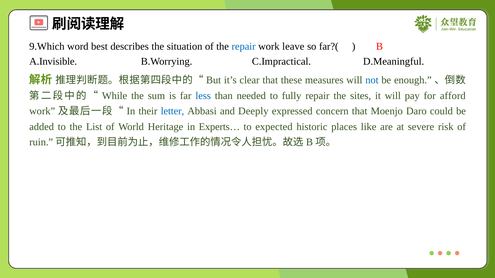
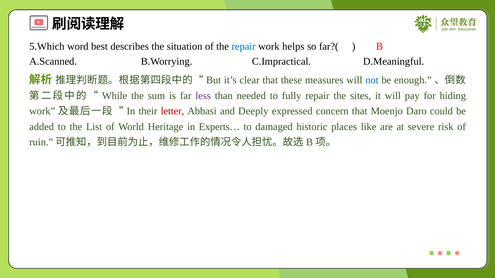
9.Which: 9.Which -> 5.Which
leave: leave -> helps
A.Invisible: A.Invisible -> A.Scanned
less colour: blue -> purple
afford: afford -> hiding
letter colour: blue -> red
expected: expected -> damaged
